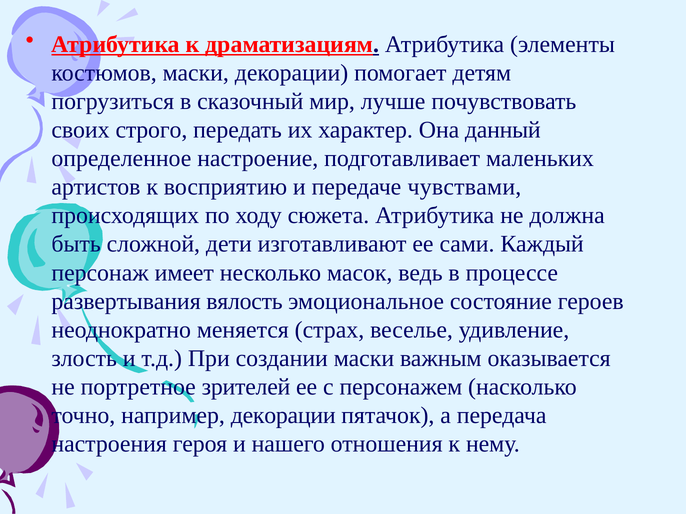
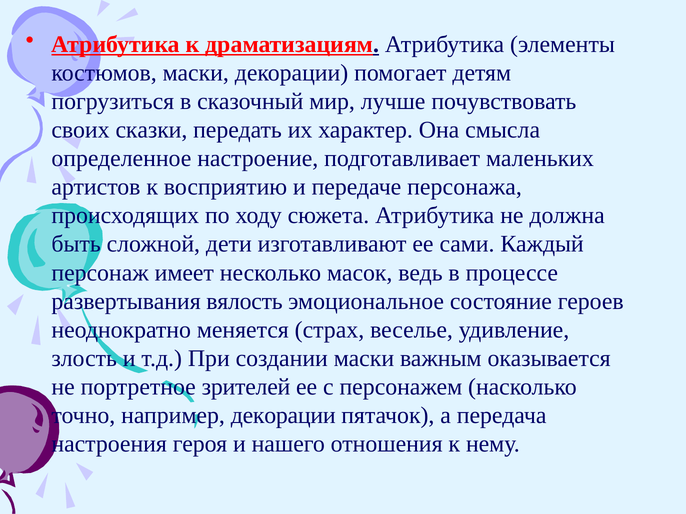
строго: строго -> сказки
данный: данный -> смысла
чувствами: чувствами -> персонажа
